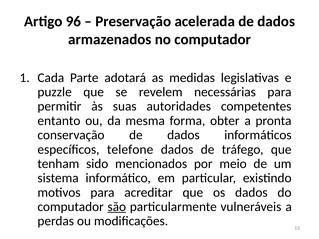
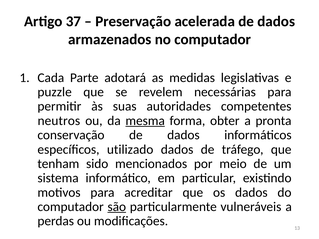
96: 96 -> 37
entanto: entanto -> neutros
mesma underline: none -> present
telefone: telefone -> utilizado
